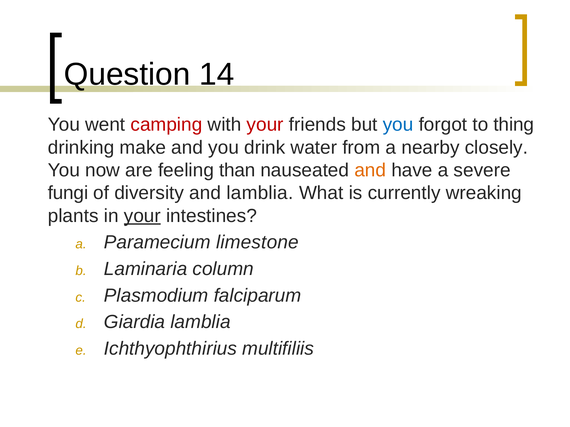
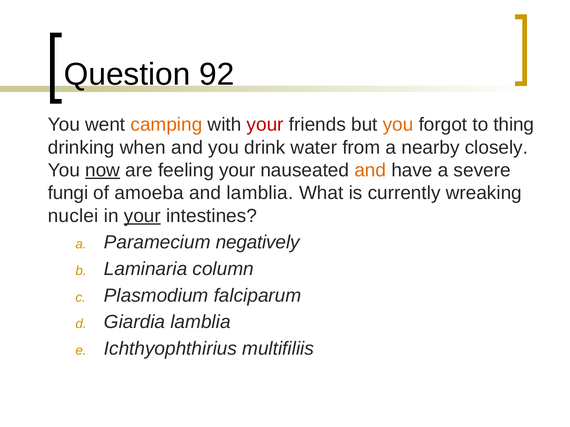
14: 14 -> 92
camping colour: red -> orange
you at (398, 125) colour: blue -> orange
make: make -> when
now underline: none -> present
feeling than: than -> your
diversity: diversity -> amoeba
plants: plants -> nuclei
limestone: limestone -> negatively
